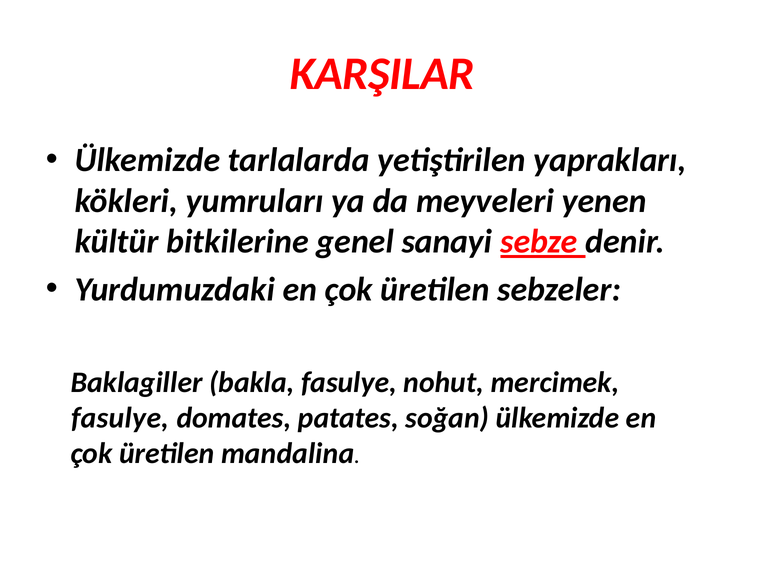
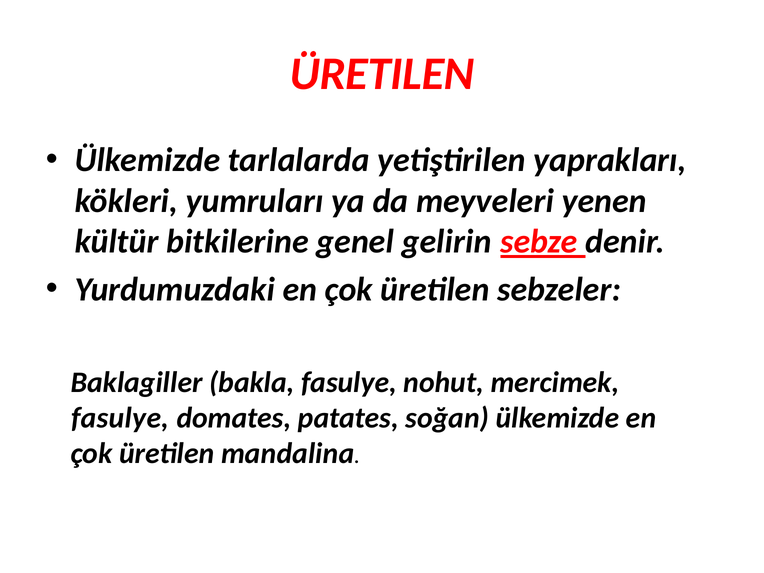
KARŞILAR at (382, 74): KARŞILAR -> ÜRETILEN
sanayi: sanayi -> gelirin
